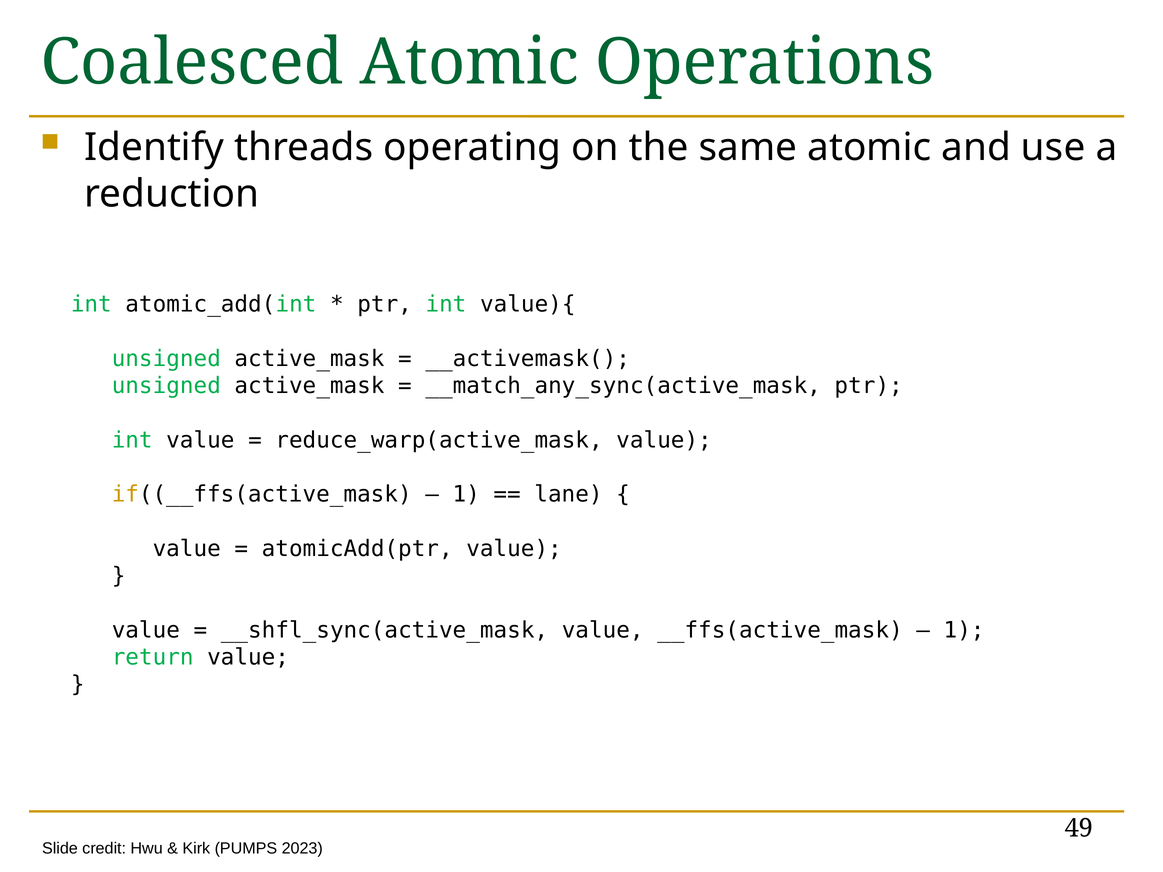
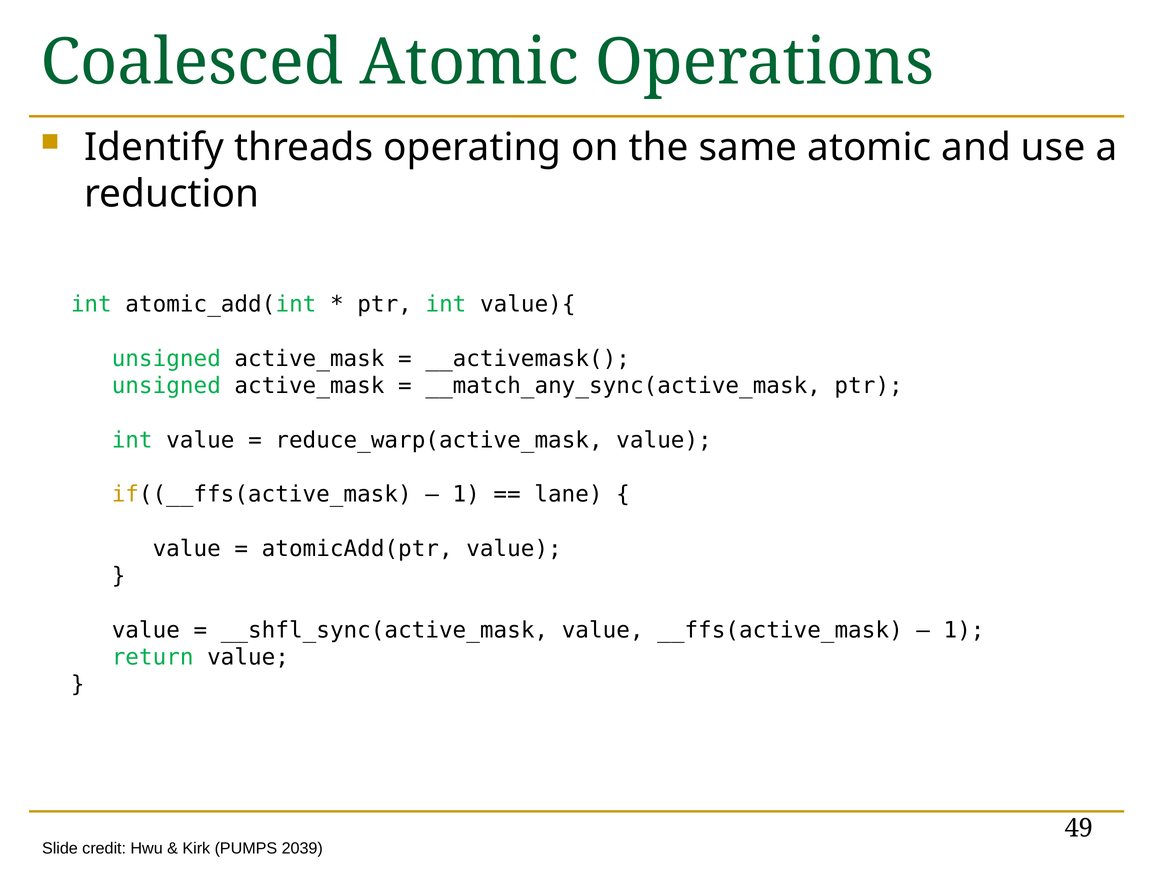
2023: 2023 -> 2039
